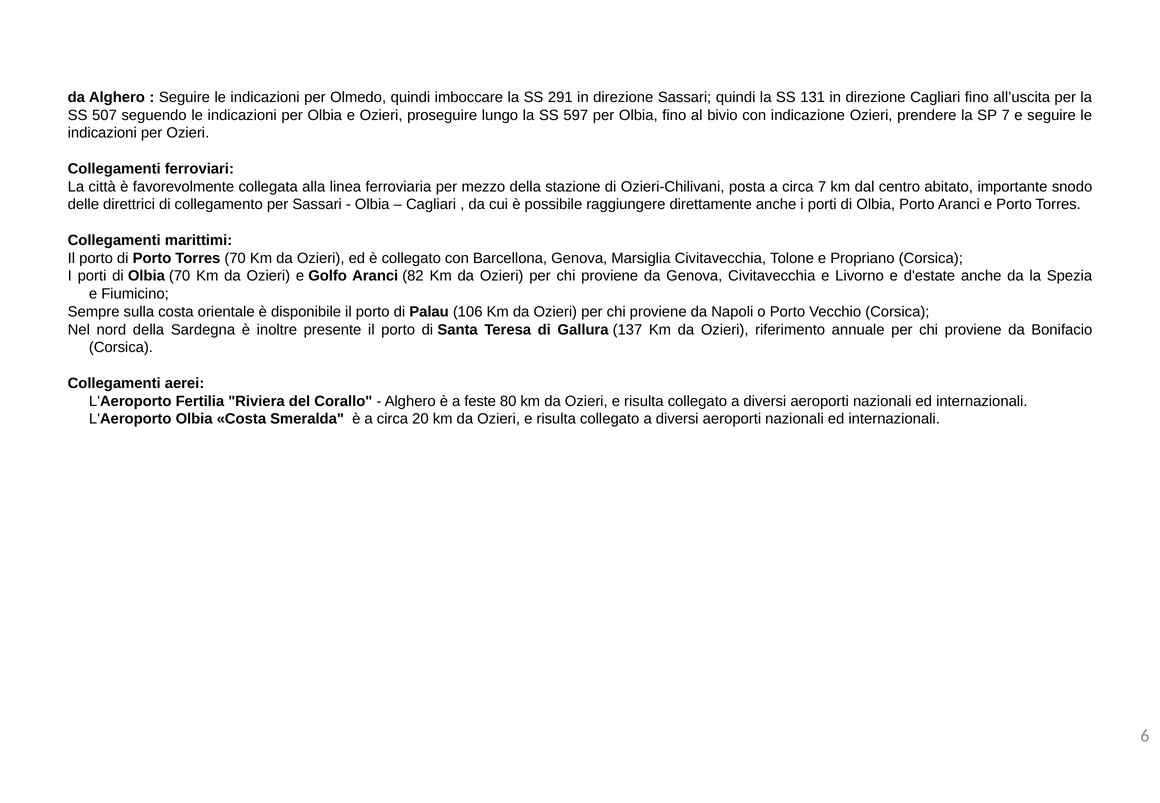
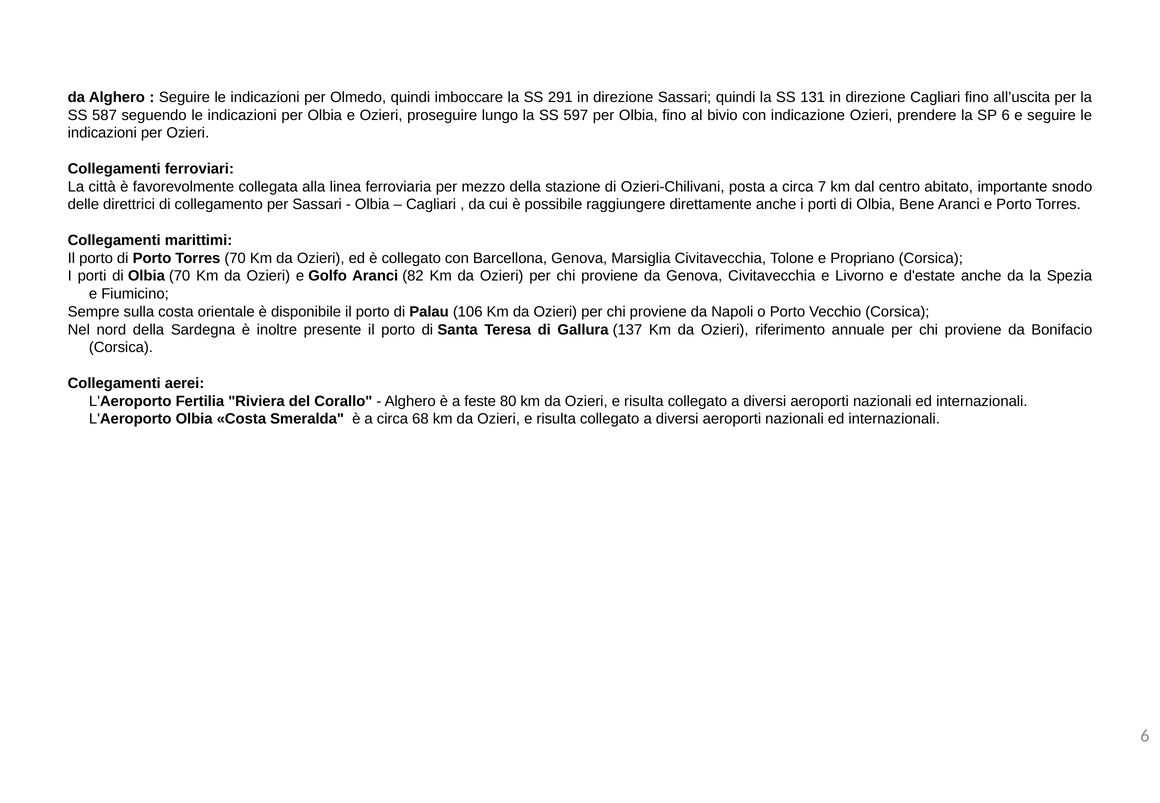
507: 507 -> 587
SP 7: 7 -> 6
Olbia Porto: Porto -> Bene
20: 20 -> 68
